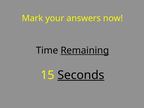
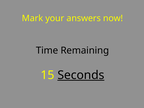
Remaining underline: present -> none
